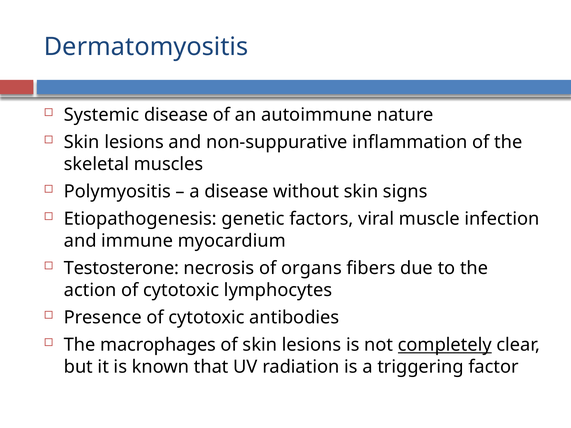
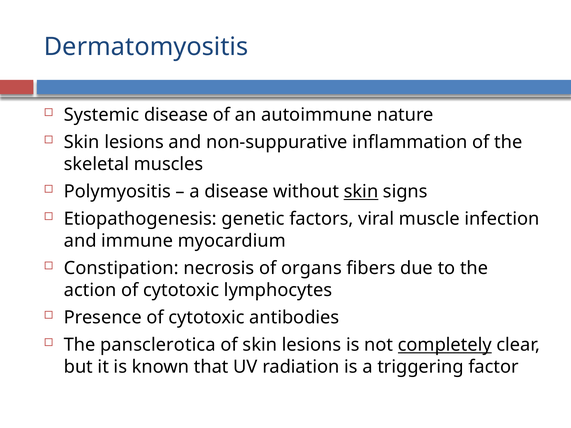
skin at (361, 192) underline: none -> present
Testosterone: Testosterone -> Constipation
macrophages: macrophages -> pansclerotica
